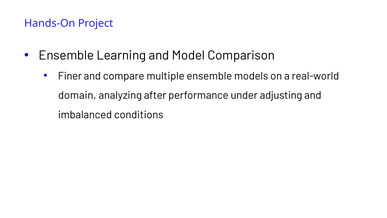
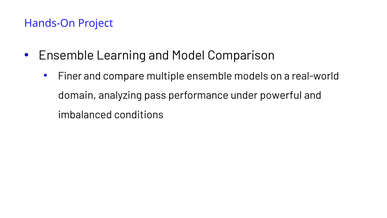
after: after -> pass
adjusting: adjusting -> powerful
